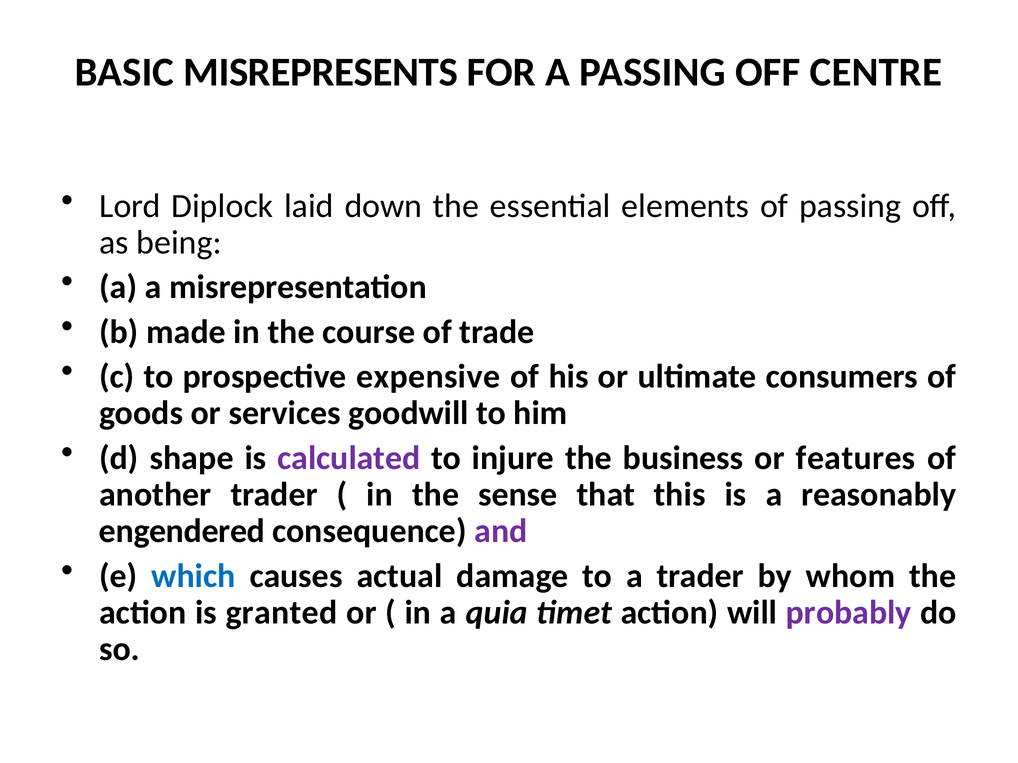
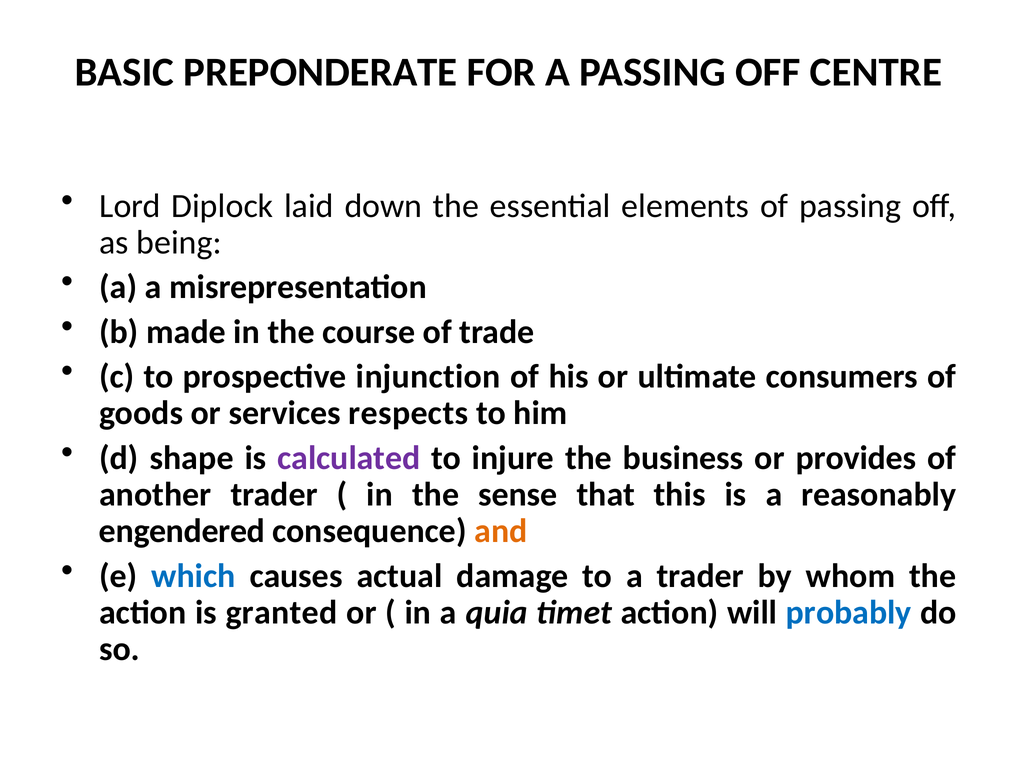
MISREPRESENTS: MISREPRESENTS -> PREPONDERATE
expensive: expensive -> injunction
goodwill: goodwill -> respects
features: features -> provides
and colour: purple -> orange
probably colour: purple -> blue
